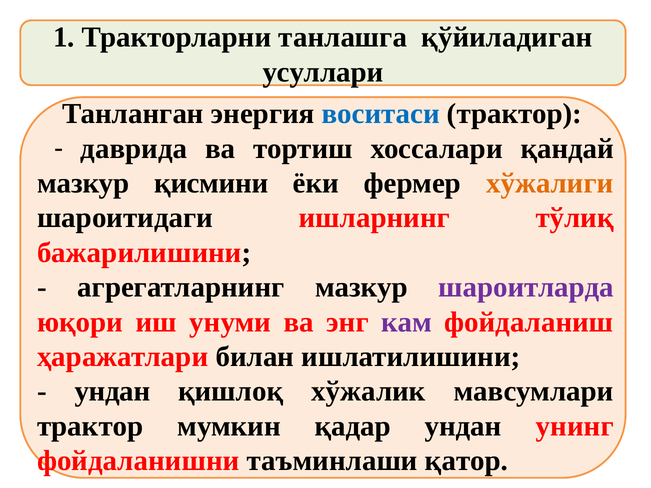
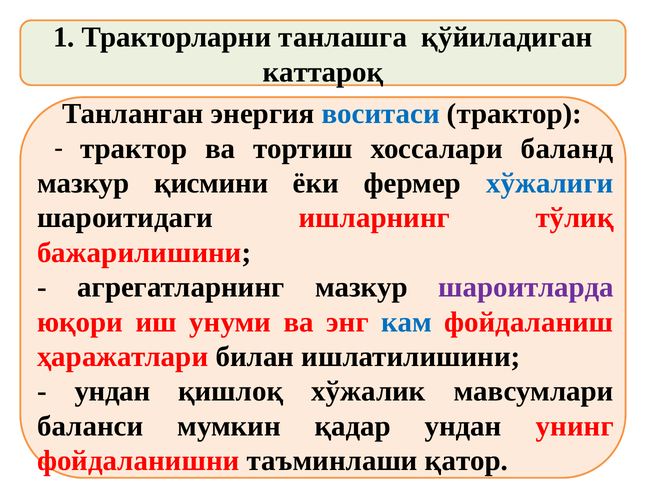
усуллари: усуллари -> каттароқ
даврида at (134, 149): даврида -> трактор
қандай: қандай -> баланд
хўжалиги colour: orange -> blue
кам colour: purple -> blue
трактор at (90, 426): трактор -> баланси
